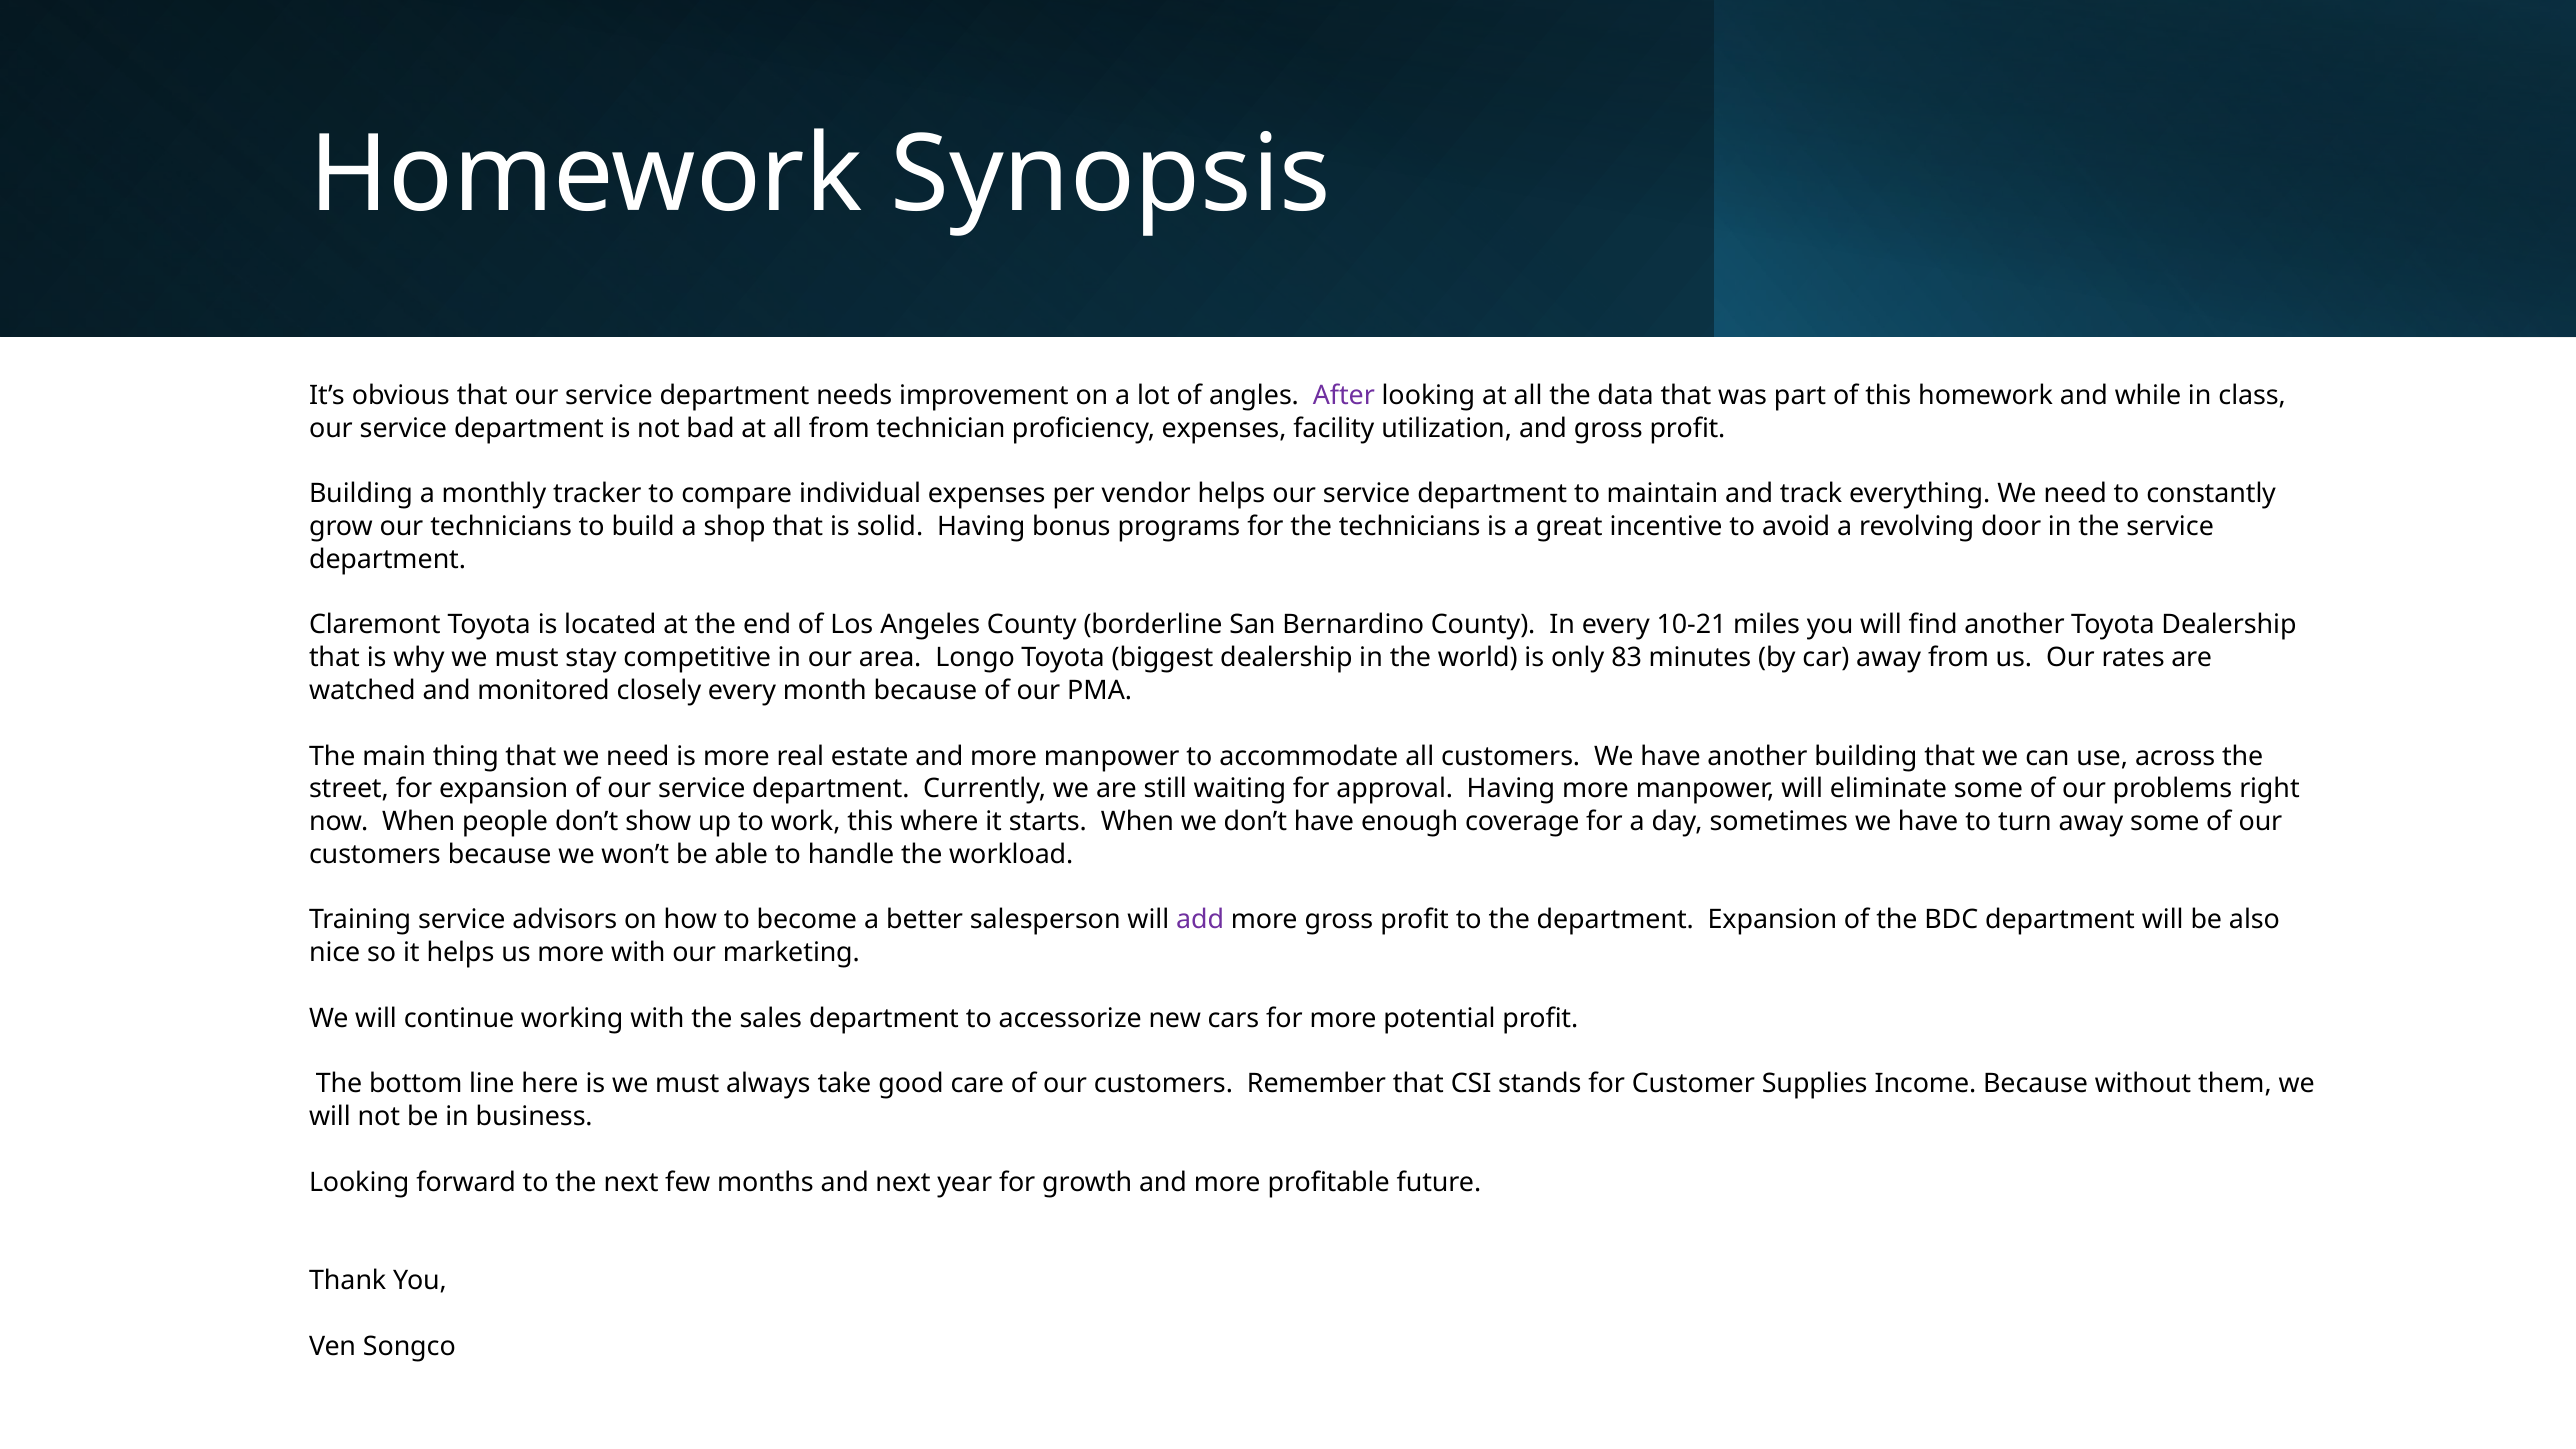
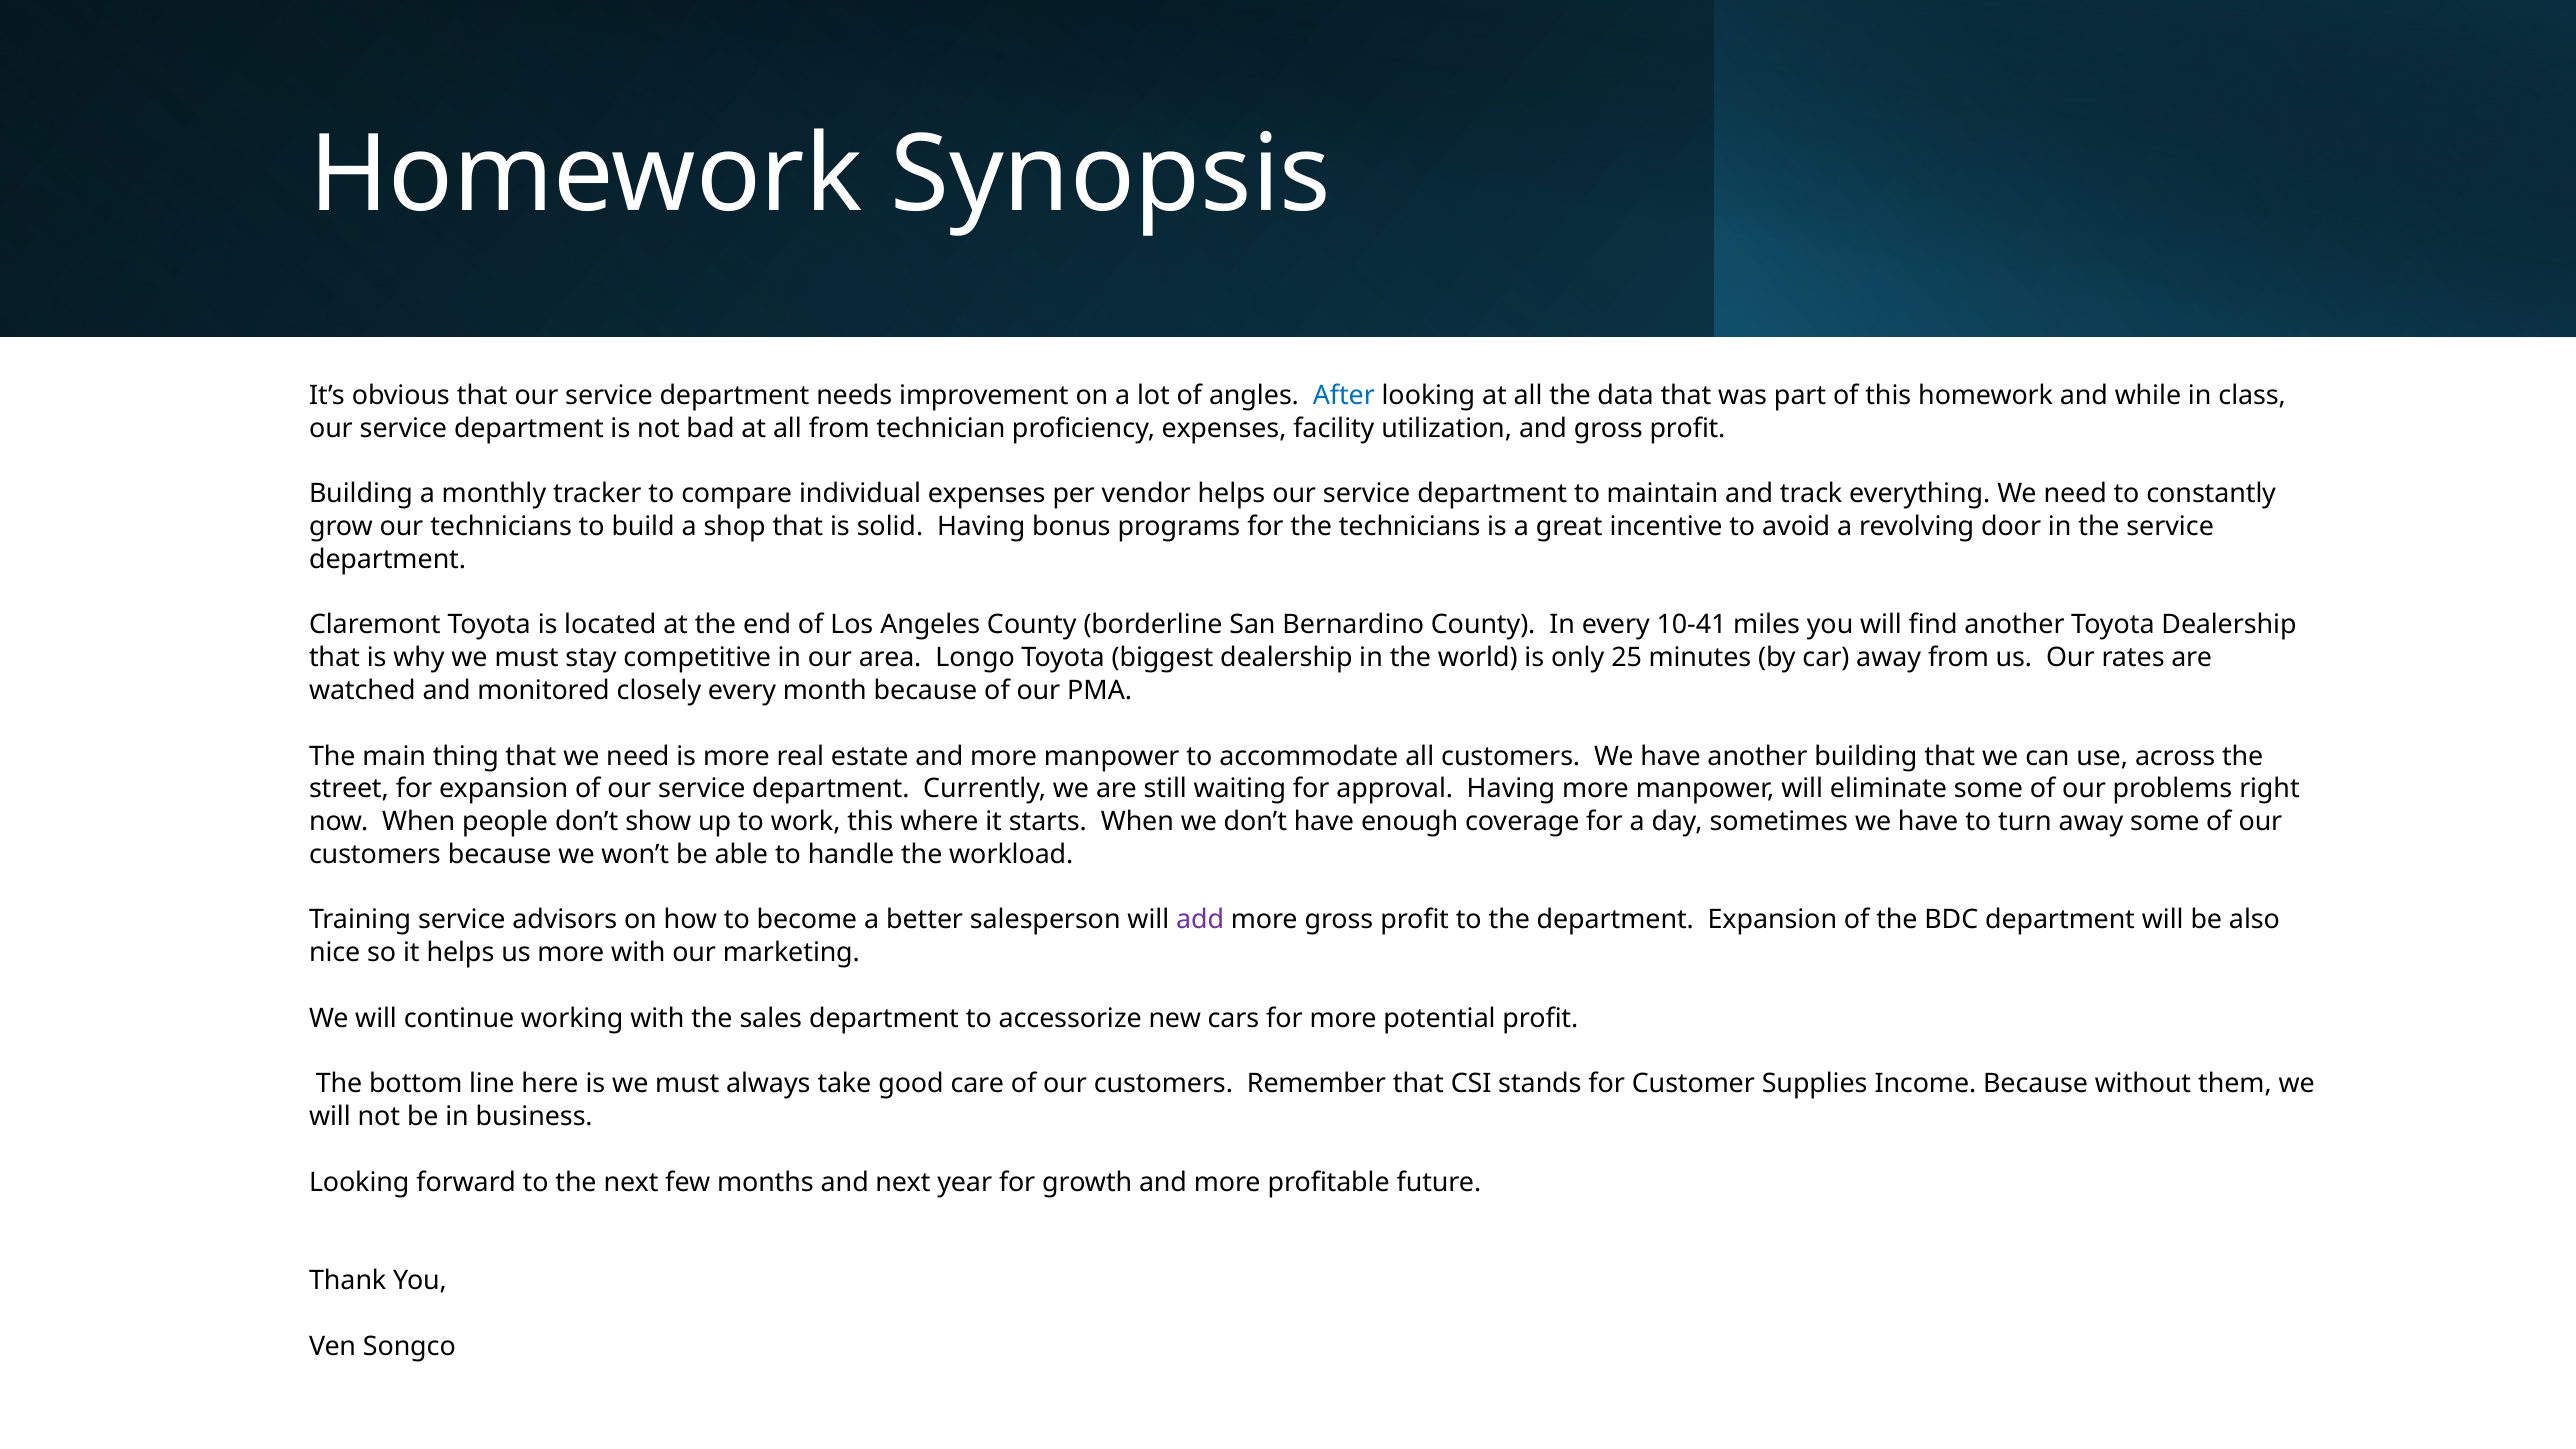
After colour: purple -> blue
10-21: 10-21 -> 10-41
83: 83 -> 25
